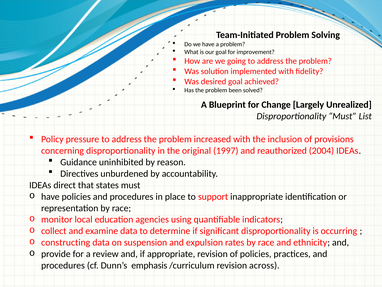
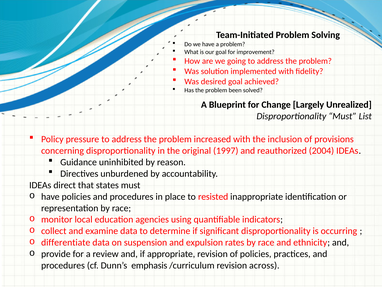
support: support -> resisted
constructing: constructing -> differentiate
